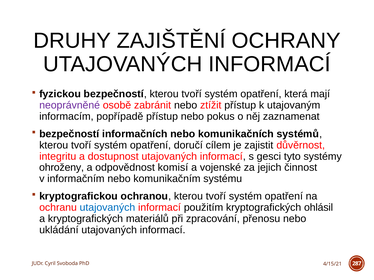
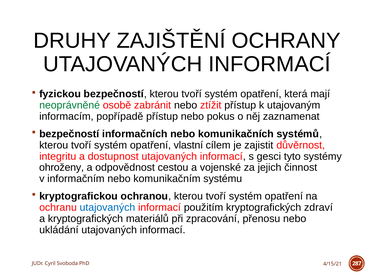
neoprávněné colour: purple -> green
doručí: doručí -> vlastní
komisí: komisí -> cestou
ohlásil: ohlásil -> zdraví
